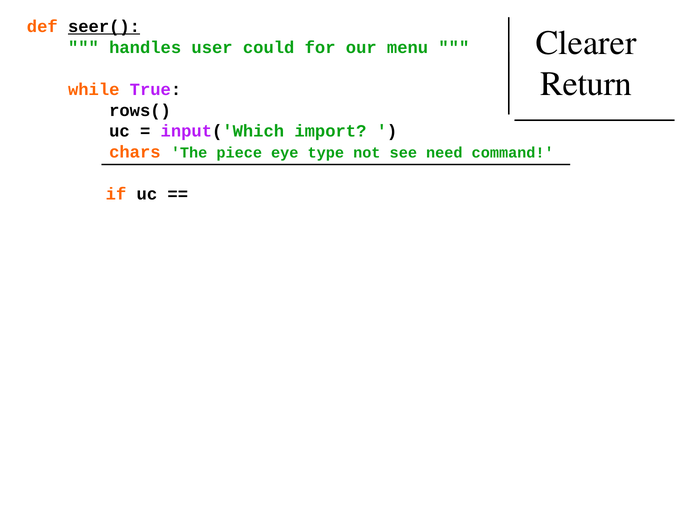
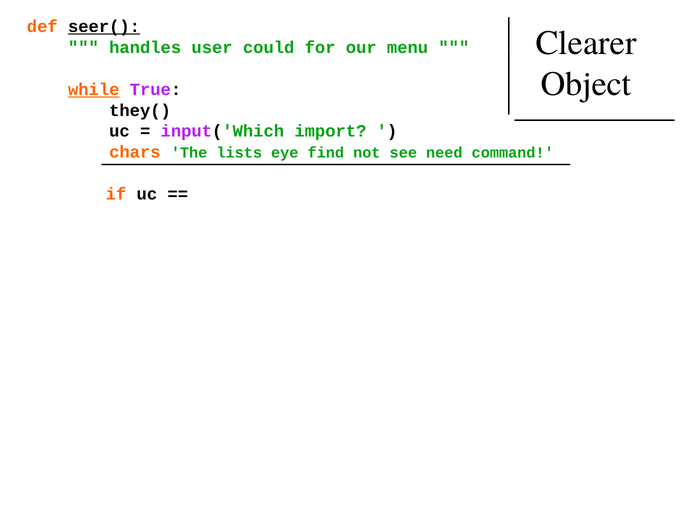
Return: Return -> Object
while underline: none -> present
rows(: rows( -> they(
piece: piece -> lists
type: type -> find
